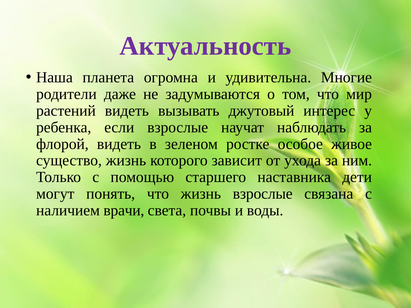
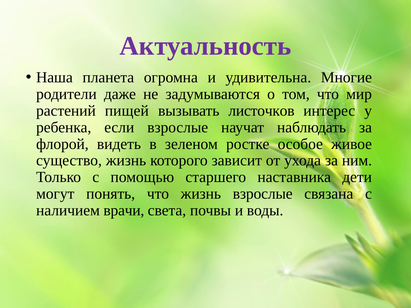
растений видеть: видеть -> пищей
джутовый: джутовый -> листочков
